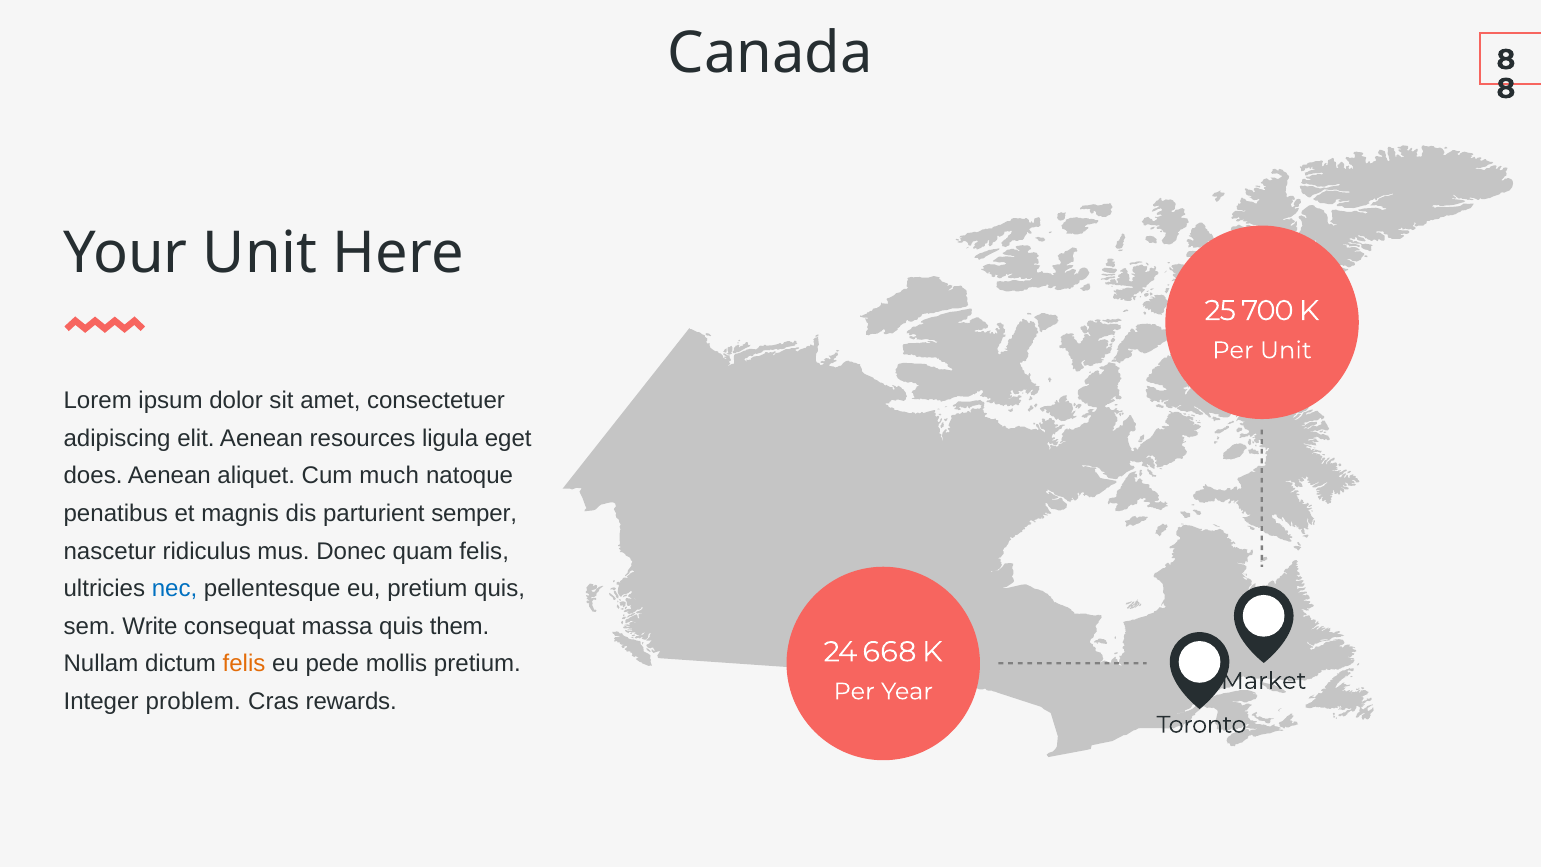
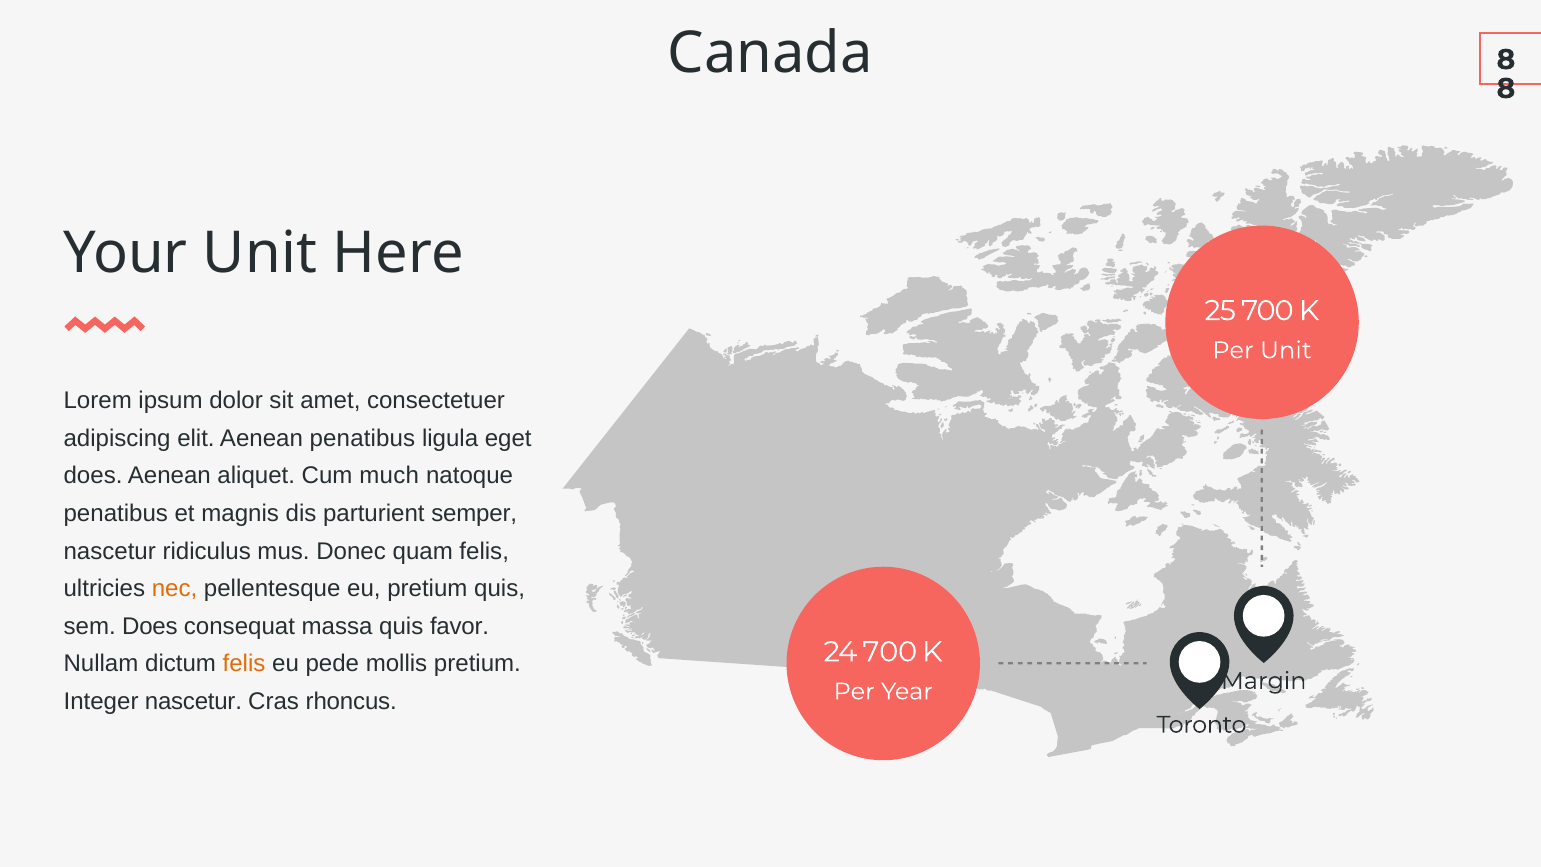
Aenean resources: resources -> penatibus
nec colour: blue -> orange
sem Write: Write -> Does
them: them -> favor
24 668: 668 -> 700
Market: Market -> Margin
Integer problem: problem -> nascetur
rewards: rewards -> rhoncus
